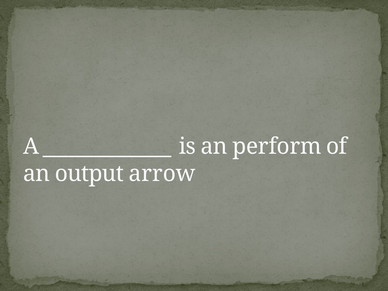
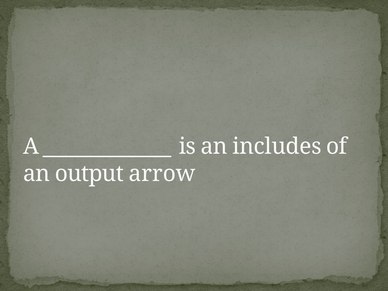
perform: perform -> includes
